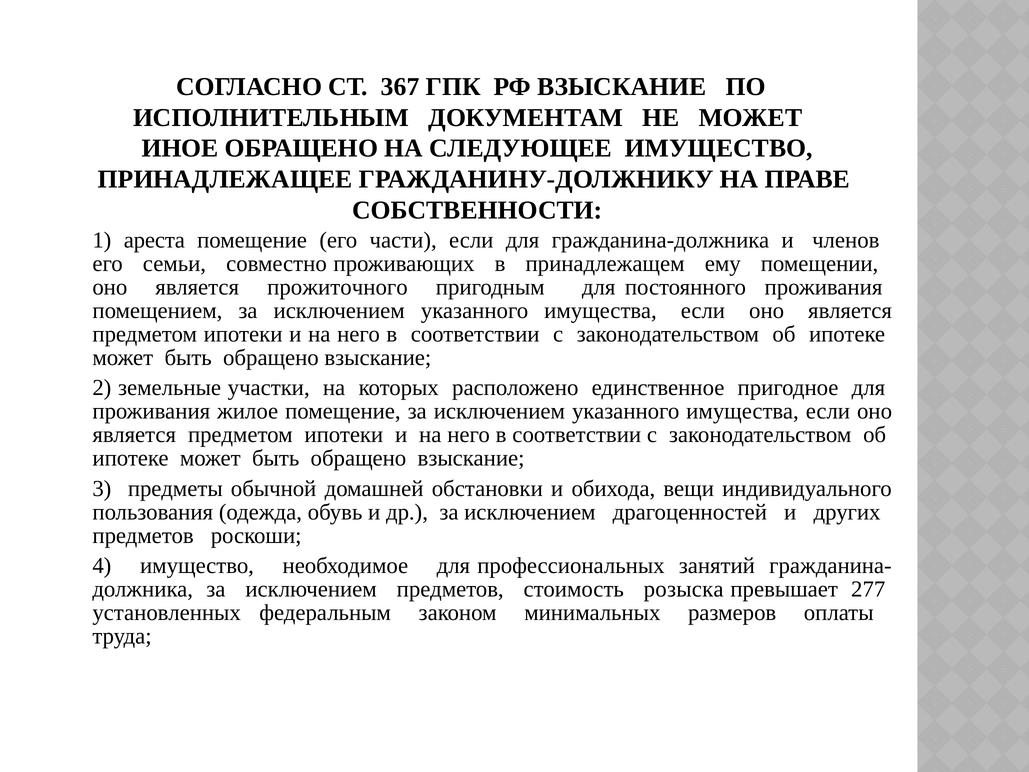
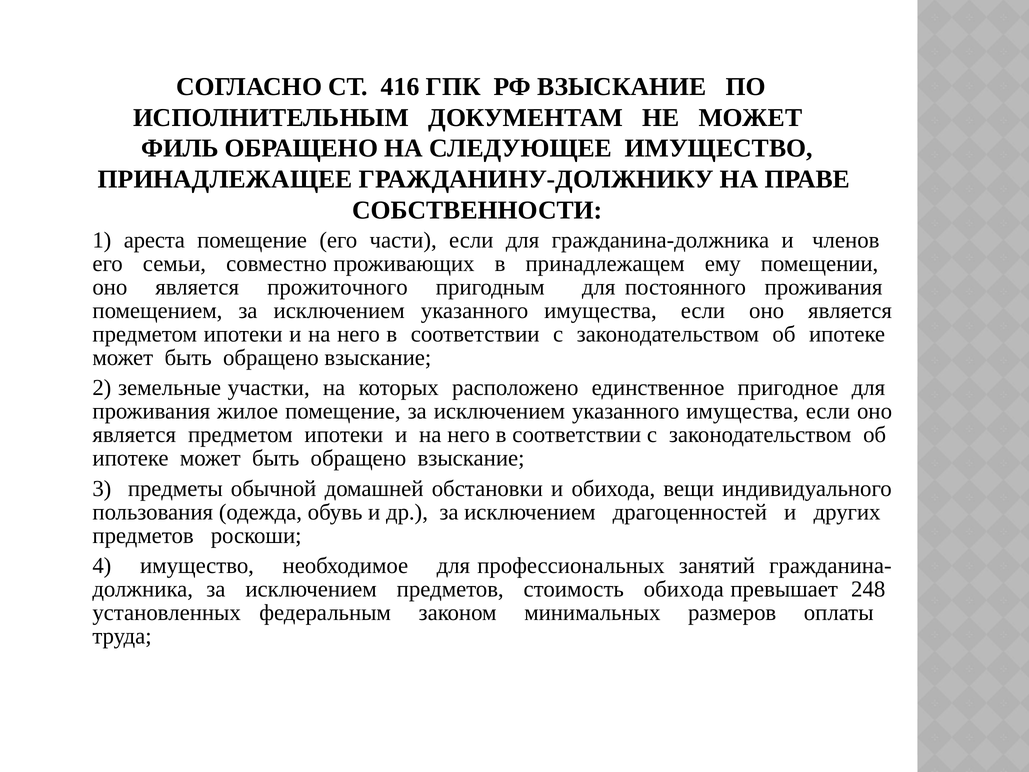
367: 367 -> 416
ИНОЕ: ИНОЕ -> ФИЛЬ
стоимость розыска: розыска -> обихода
277: 277 -> 248
